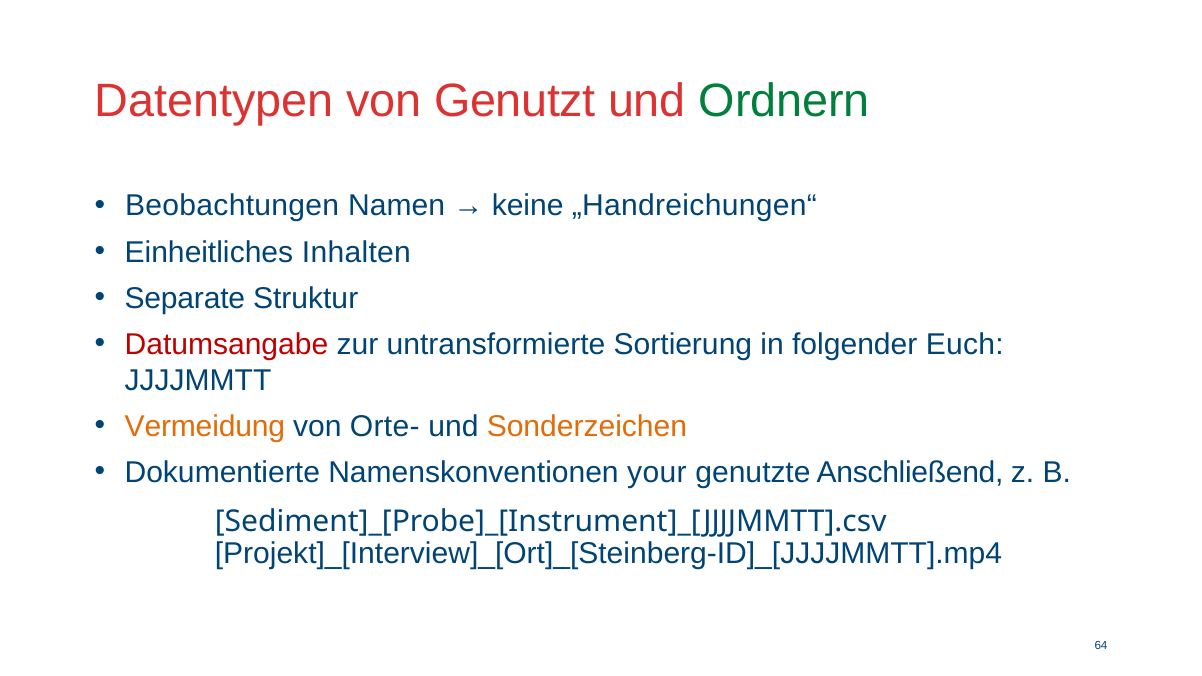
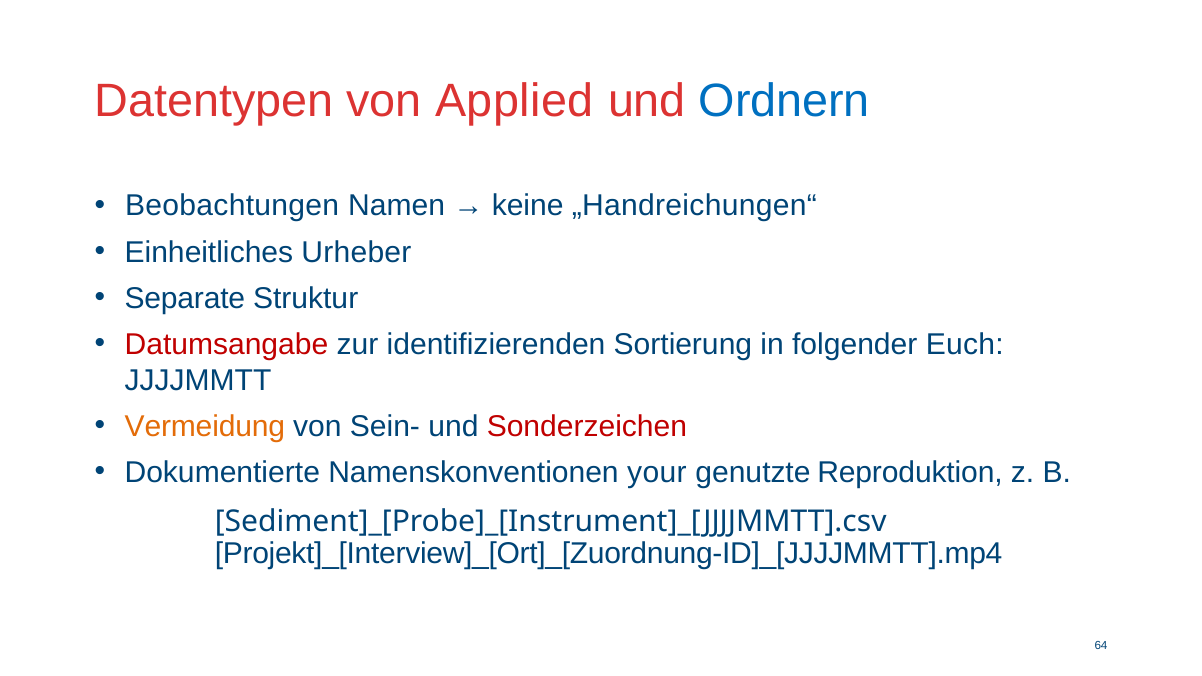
Genutzt: Genutzt -> Applied
Ordnern colour: green -> blue
Inhalten: Inhalten -> Urheber
untransformierte: untransformierte -> identifizierenden
Orte-: Orte- -> Sein-
Sonderzeichen colour: orange -> red
Anschließend: Anschließend -> Reproduktion
Projekt]_[Interview]_[Ort]_[Steinberg-ID]_[JJJJMMTT].mp4: Projekt]_[Interview]_[Ort]_[Steinberg-ID]_[JJJJMMTT].mp4 -> Projekt]_[Interview]_[Ort]_[Zuordnung-ID]_[JJJJMMTT].mp4
